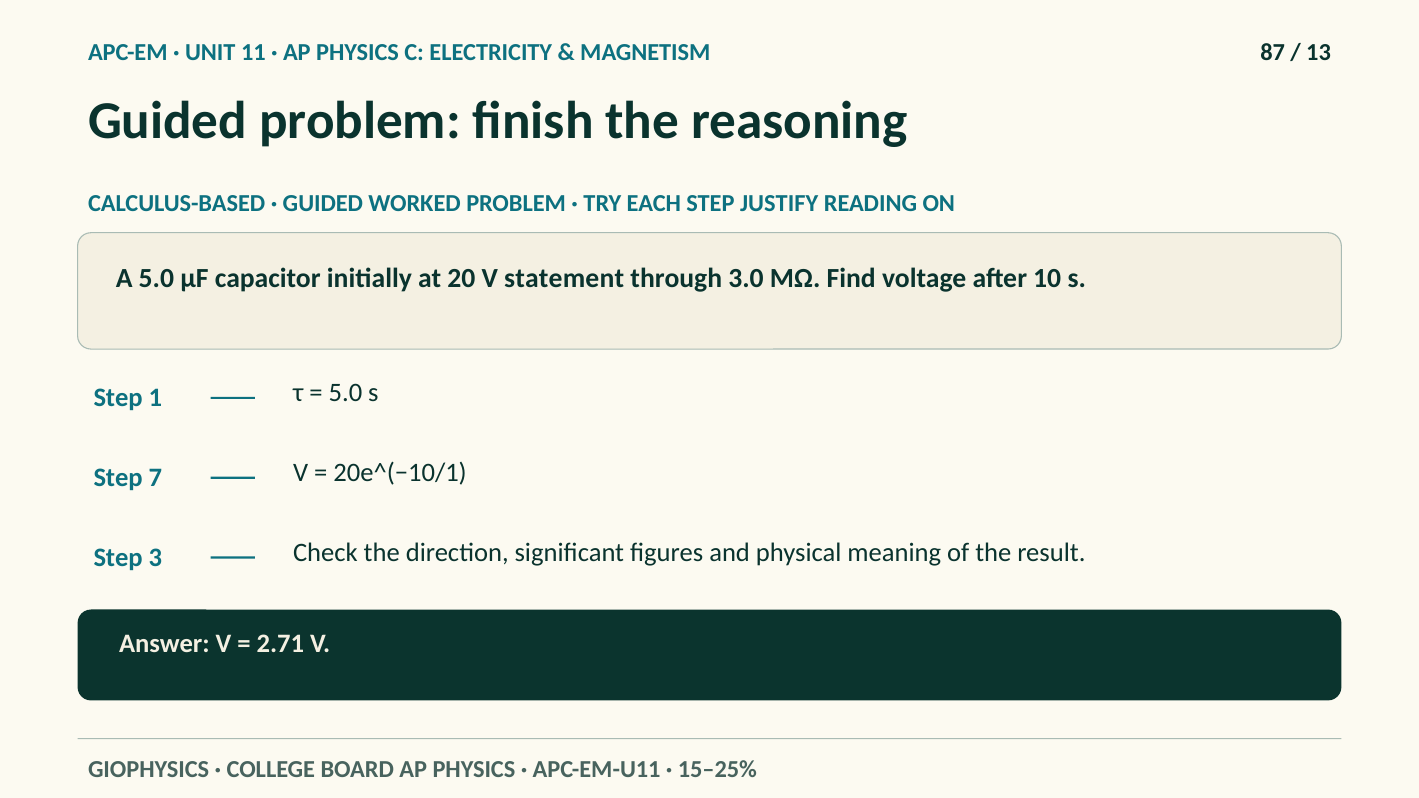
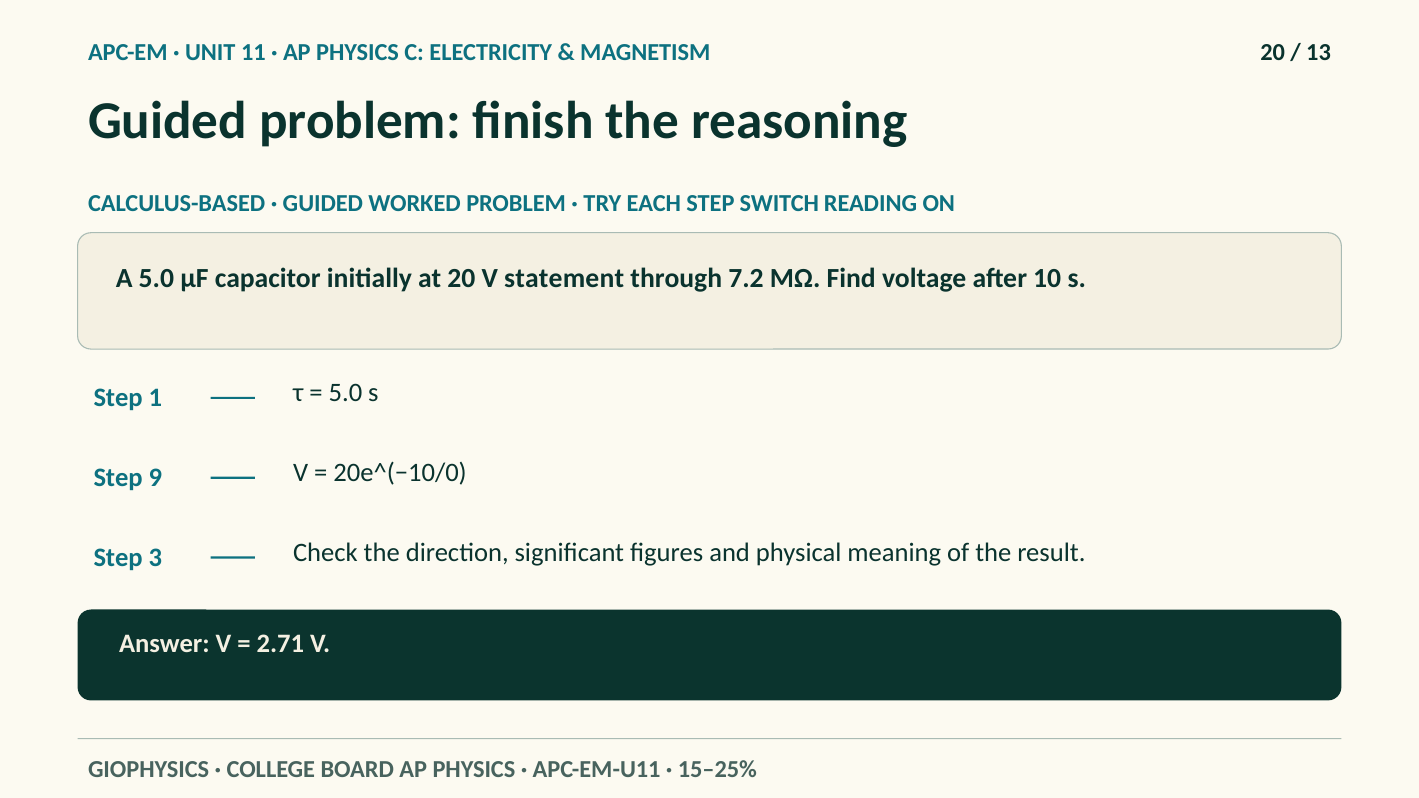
MAGNETISM 87: 87 -> 20
JUSTIFY: JUSTIFY -> SWITCH
3.0: 3.0 -> 7.2
7: 7 -> 9
20e^(−10/1: 20e^(−10/1 -> 20e^(−10/0
